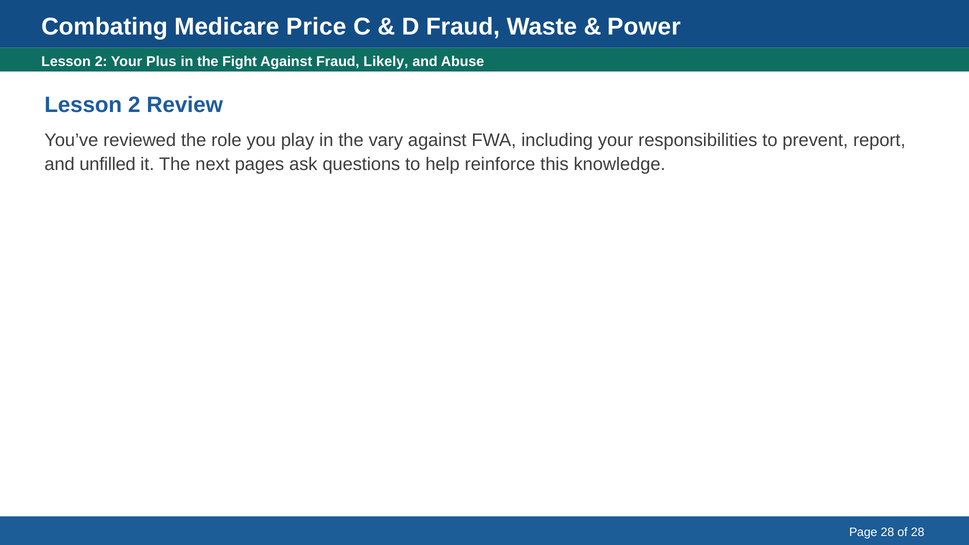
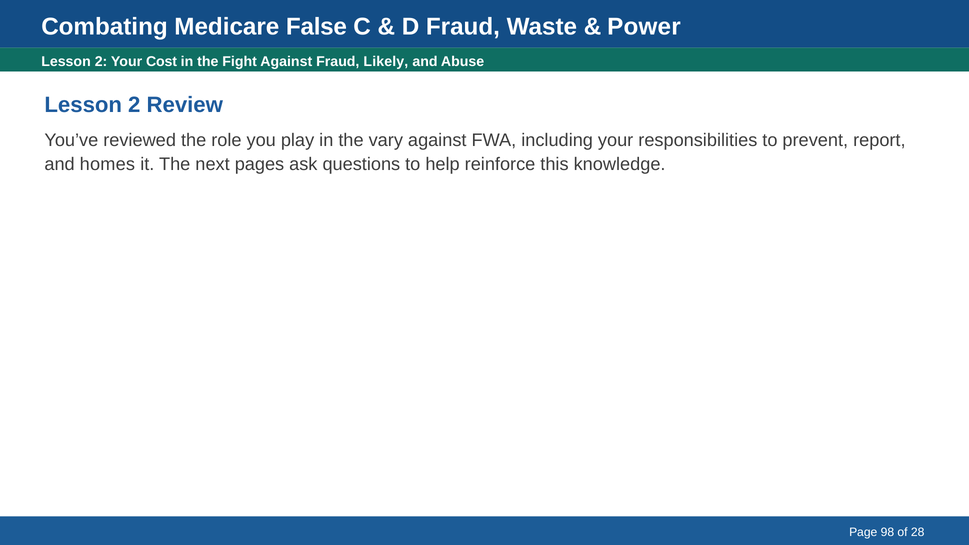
Price: Price -> False
Plus: Plus -> Cost
unfilled: unfilled -> homes
Page 28: 28 -> 98
